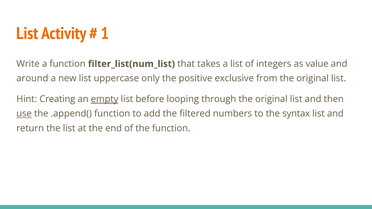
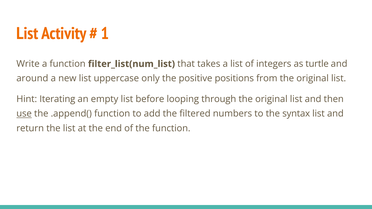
value: value -> turtle
exclusive: exclusive -> positions
Creating: Creating -> Iterating
empty underline: present -> none
